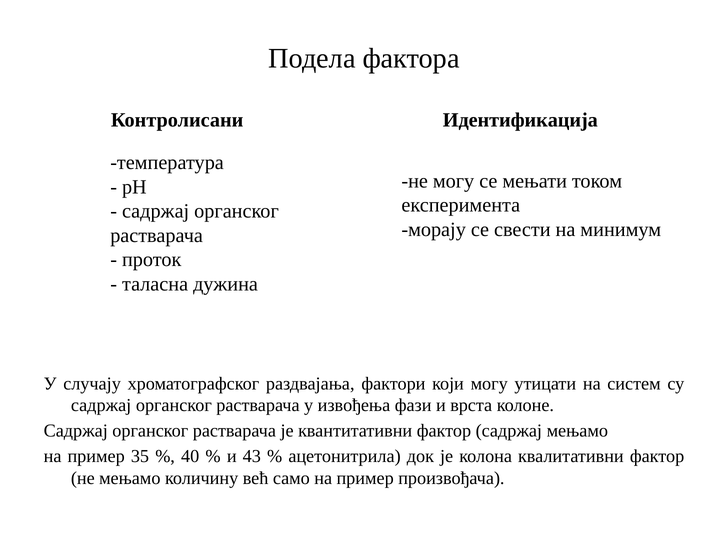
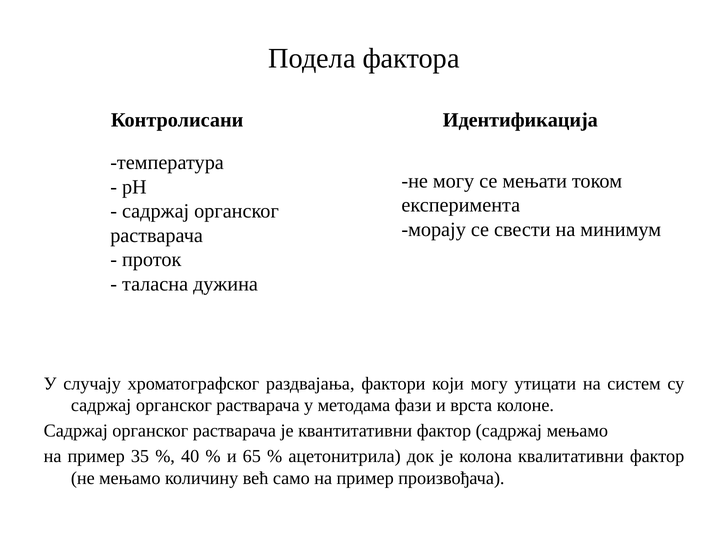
извођења: извођења -> методама
43: 43 -> 65
